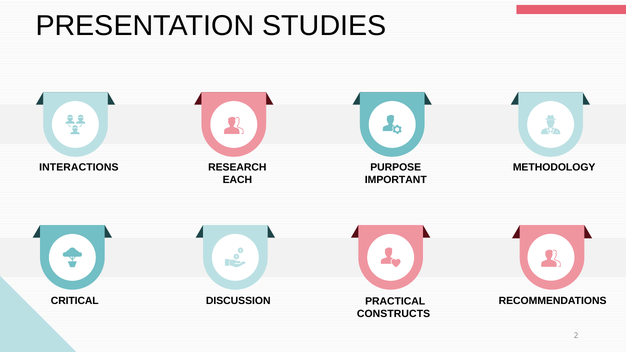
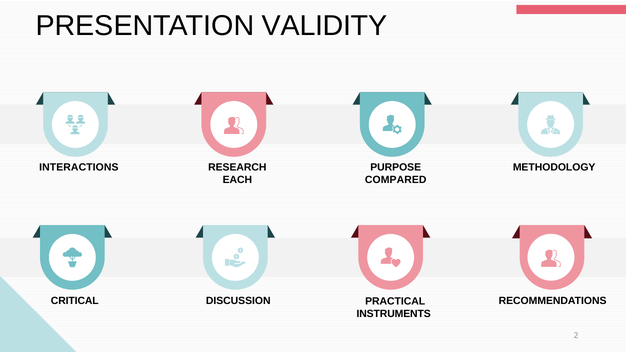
STUDIES: STUDIES -> VALIDITY
IMPORTANT: IMPORTANT -> COMPARED
CONSTRUCTS: CONSTRUCTS -> INSTRUMENTS
